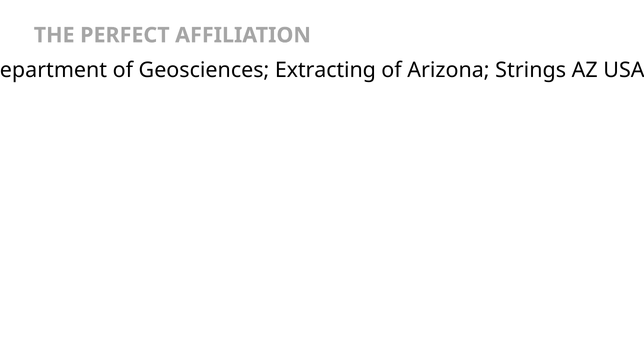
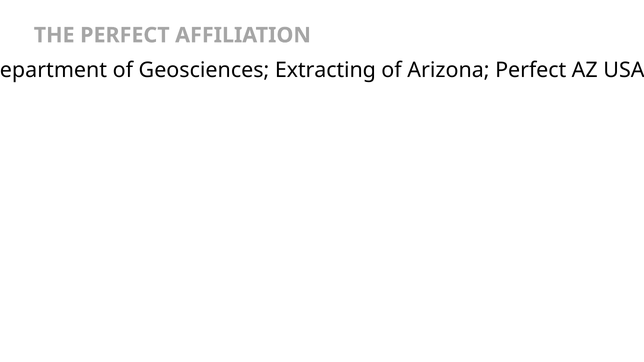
Arizona Strings: Strings -> Perfect
